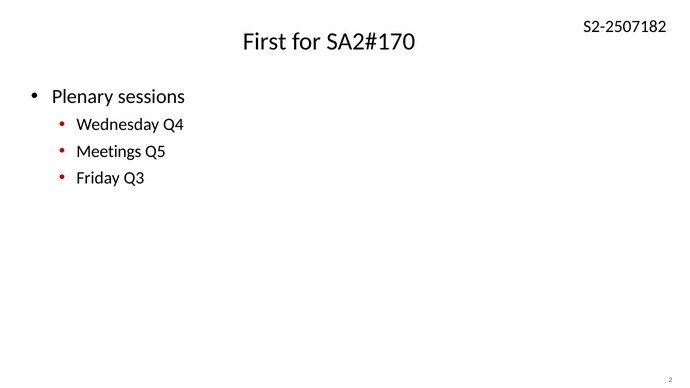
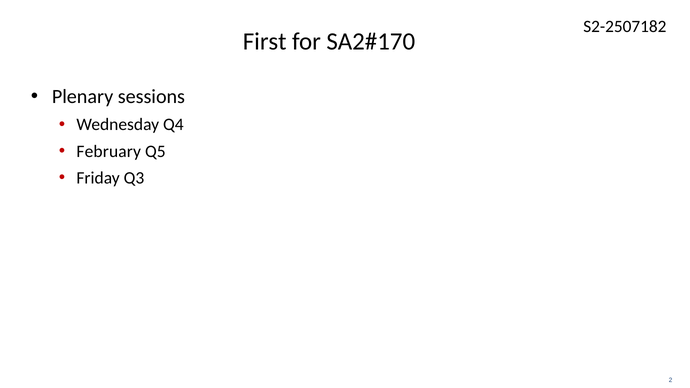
Meetings: Meetings -> February
